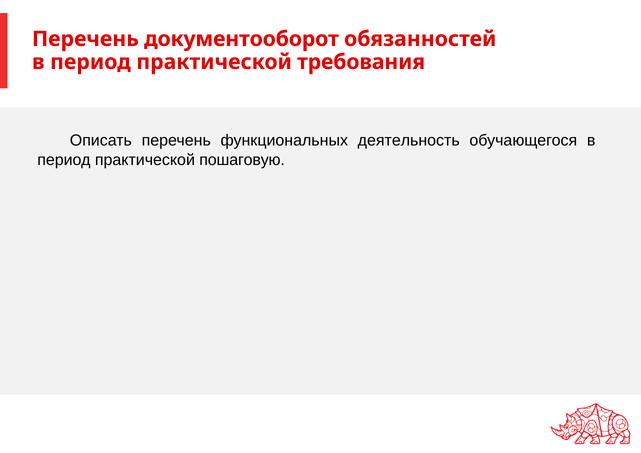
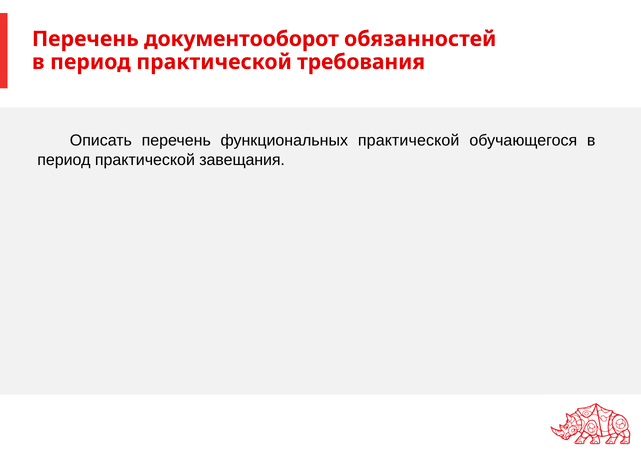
функциональных деятельность: деятельность -> практической
пошаговую: пошаговую -> завещания
